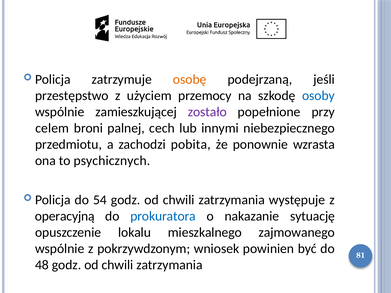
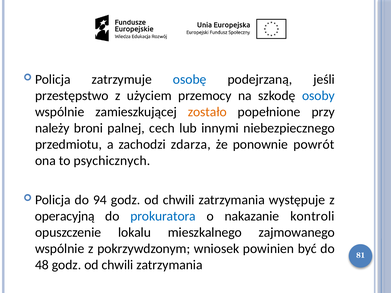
osobę colour: orange -> blue
zostało colour: purple -> orange
celem: celem -> należy
pobita: pobita -> zdarza
wzrasta: wzrasta -> powrót
54: 54 -> 94
sytuację: sytuację -> kontroli
